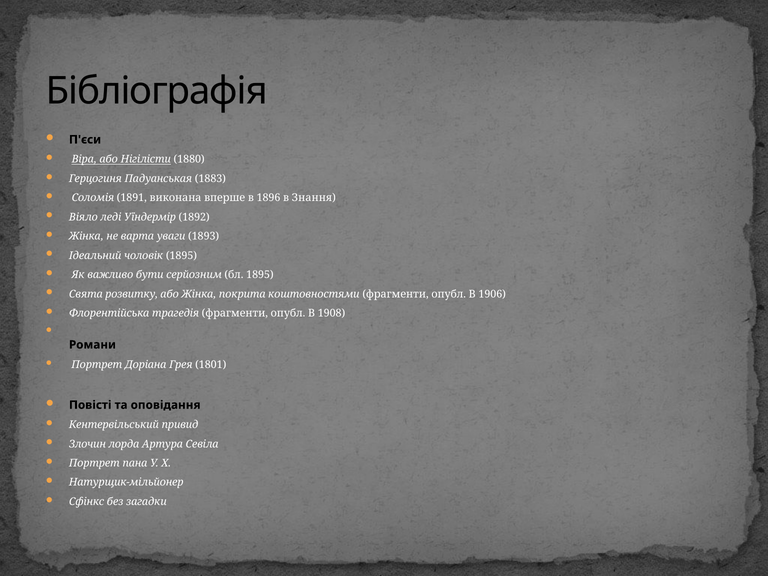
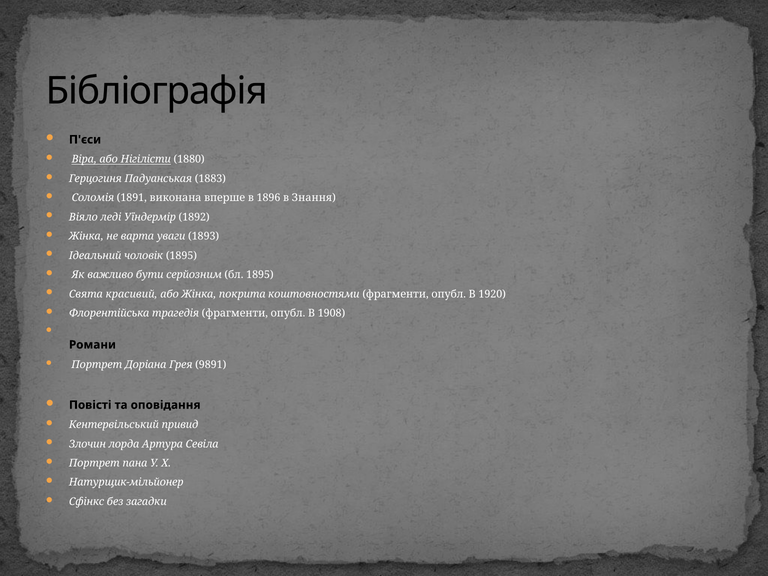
розвитку: розвитку -> красивий
1906: 1906 -> 1920
1801: 1801 -> 9891
